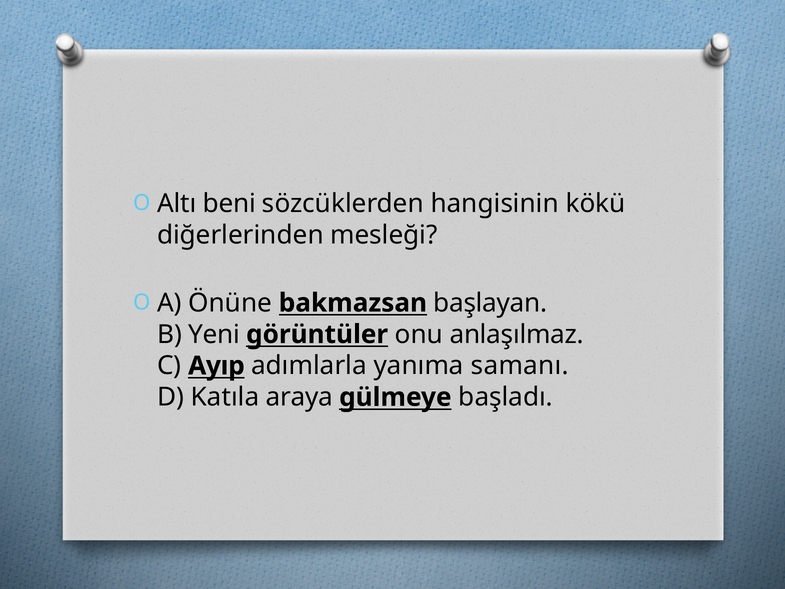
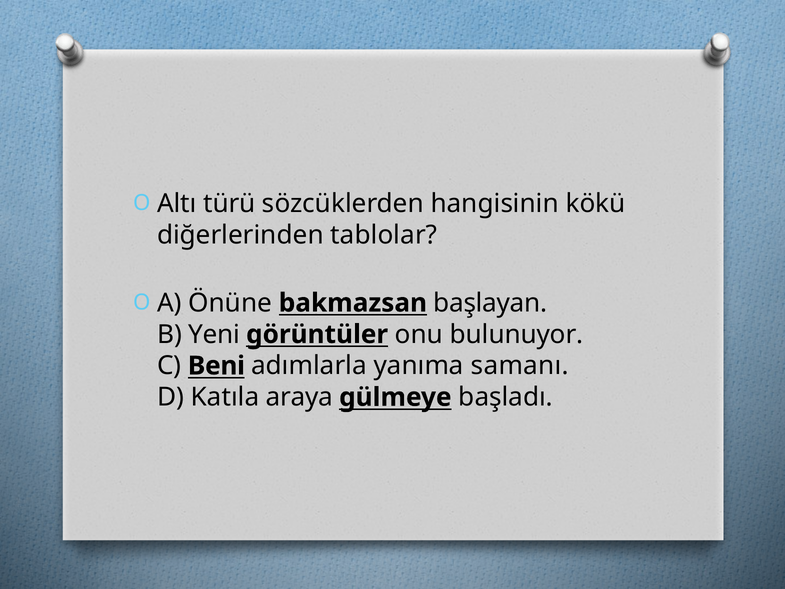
beni: beni -> türü
mesleği: mesleği -> tablolar
anlaşılmaz: anlaşılmaz -> bulunuyor
Ayıp: Ayıp -> Beni
